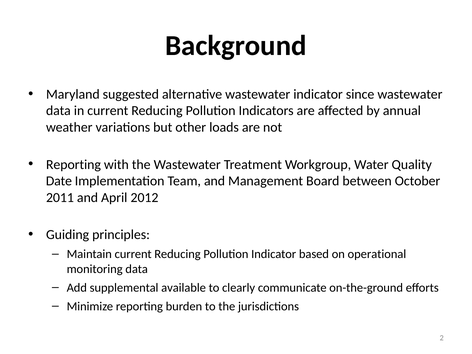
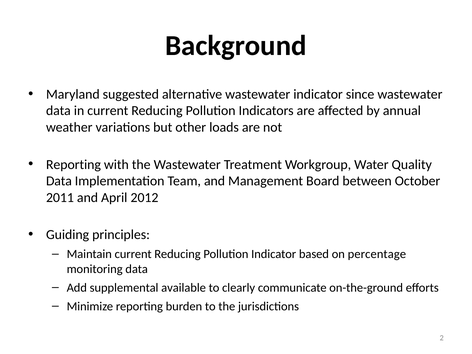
Date at (59, 181): Date -> Data
operational: operational -> percentage
